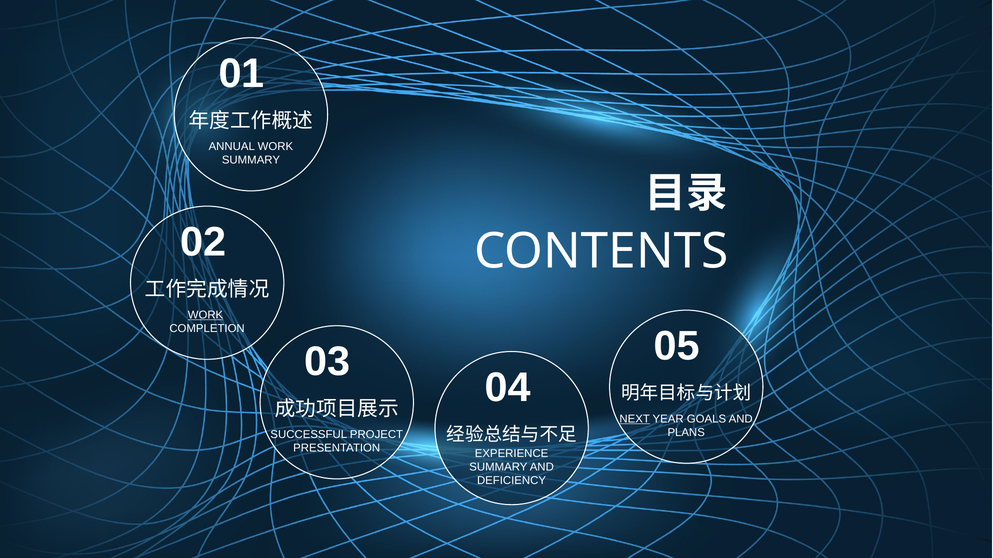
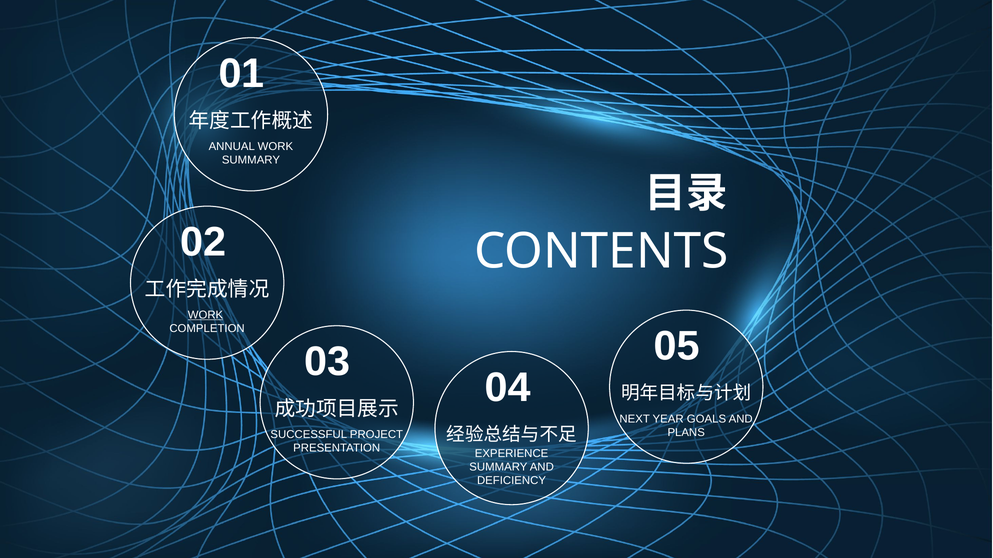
NEXT underline: present -> none
